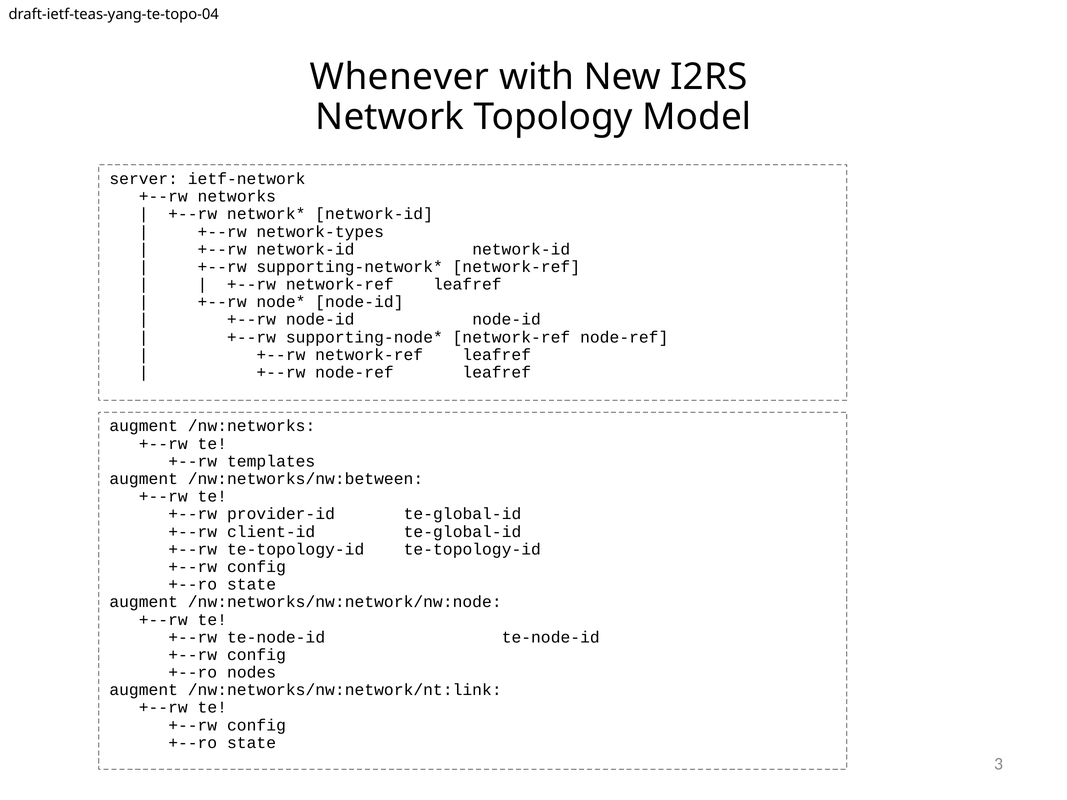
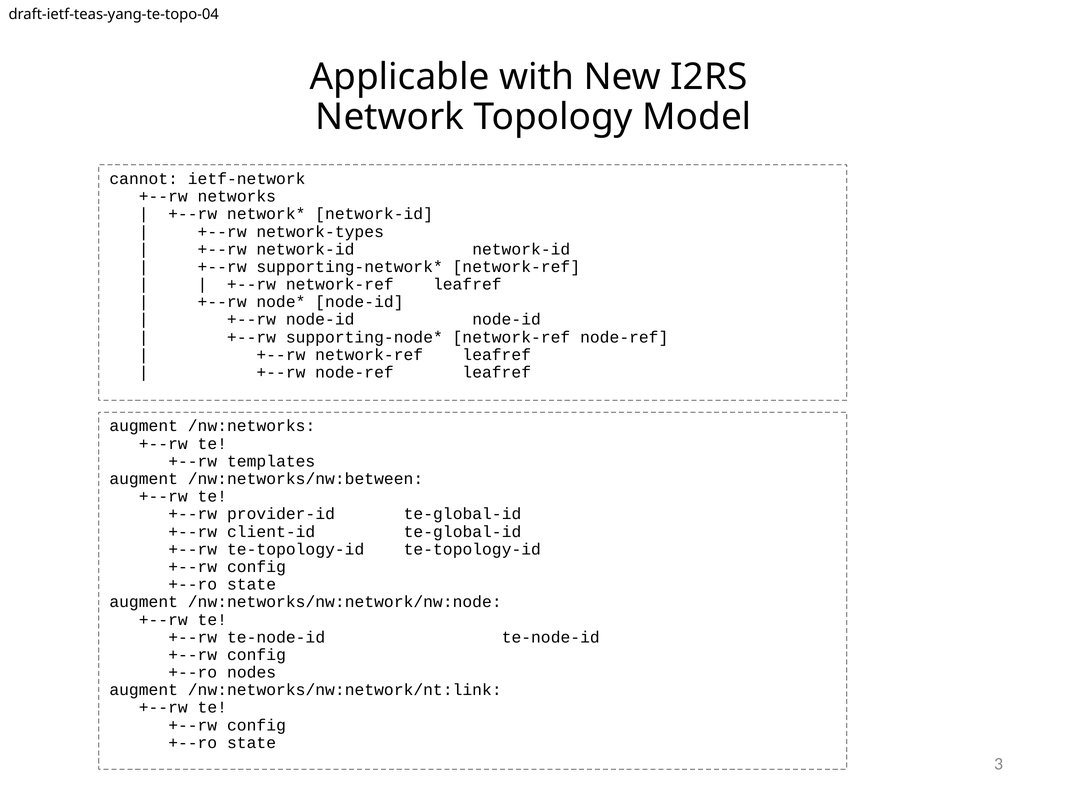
Whenever: Whenever -> Applicable
server: server -> cannot
